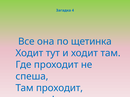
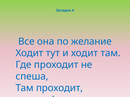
щетинка: щетинка -> желание
